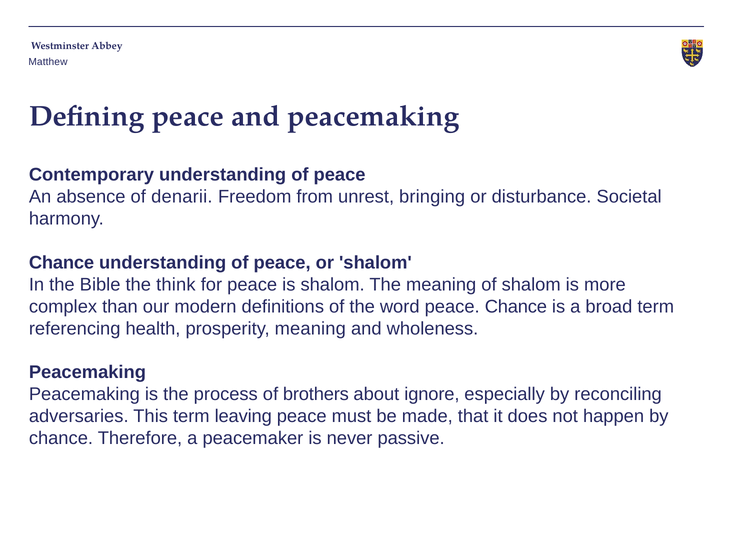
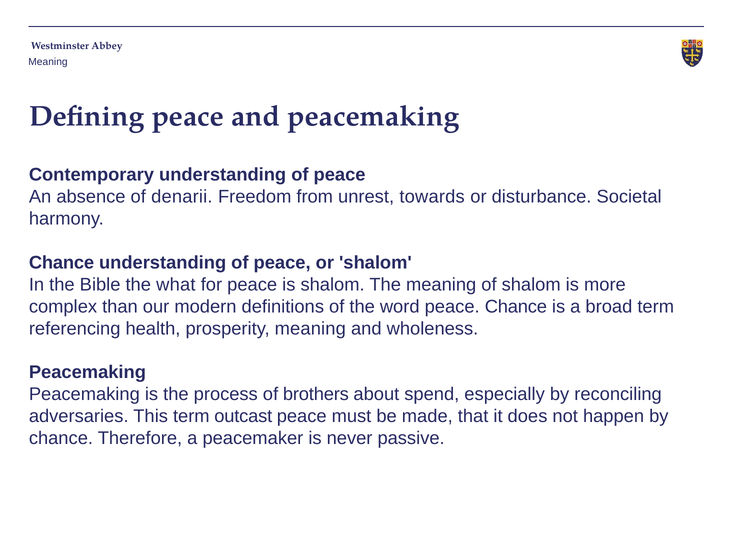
Matthew at (48, 62): Matthew -> Meaning
bringing: bringing -> towards
think: think -> what
ignore: ignore -> spend
leaving: leaving -> outcast
